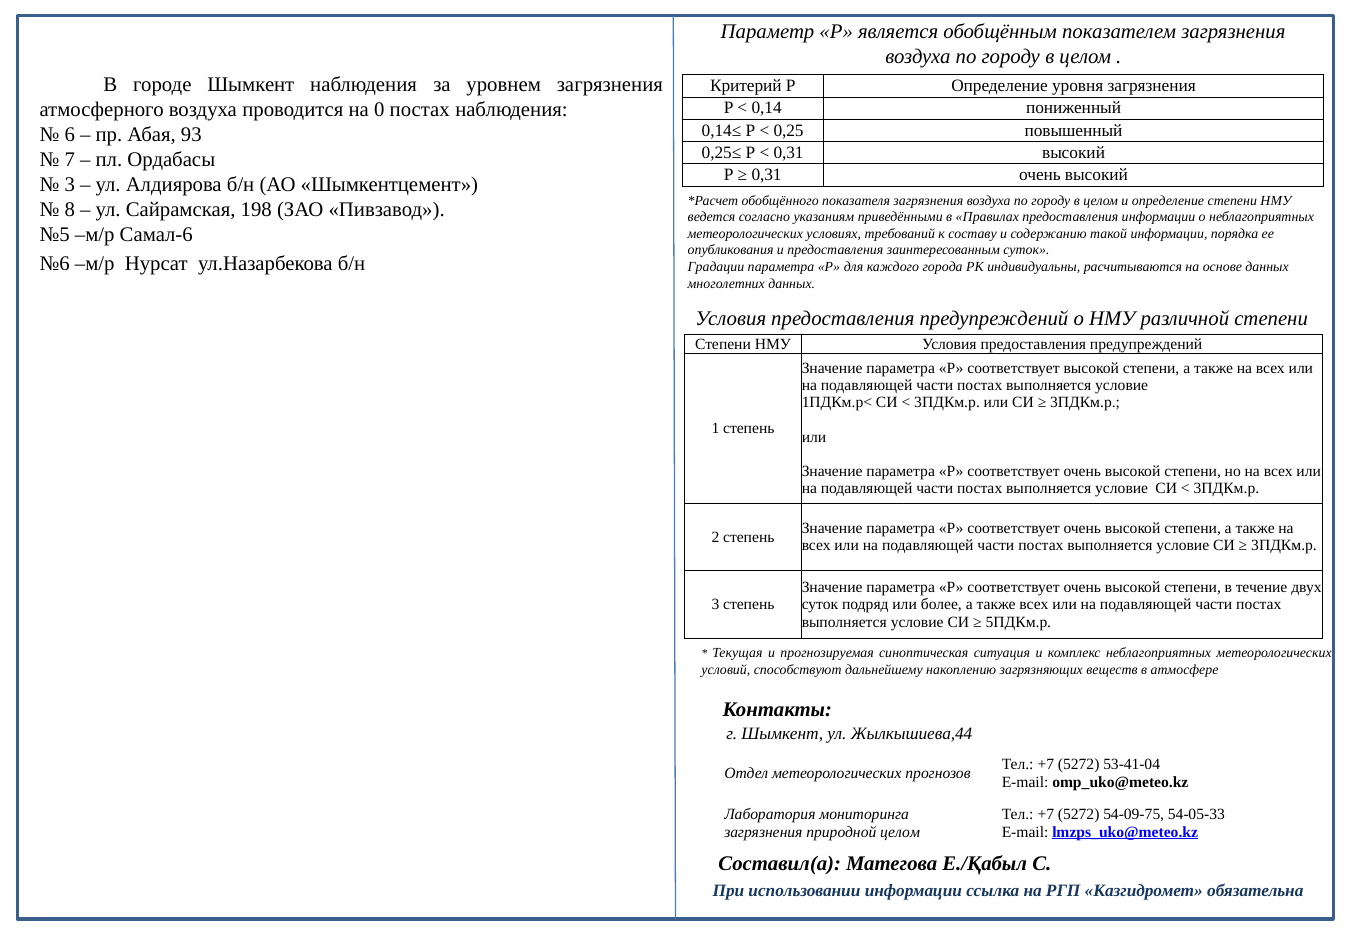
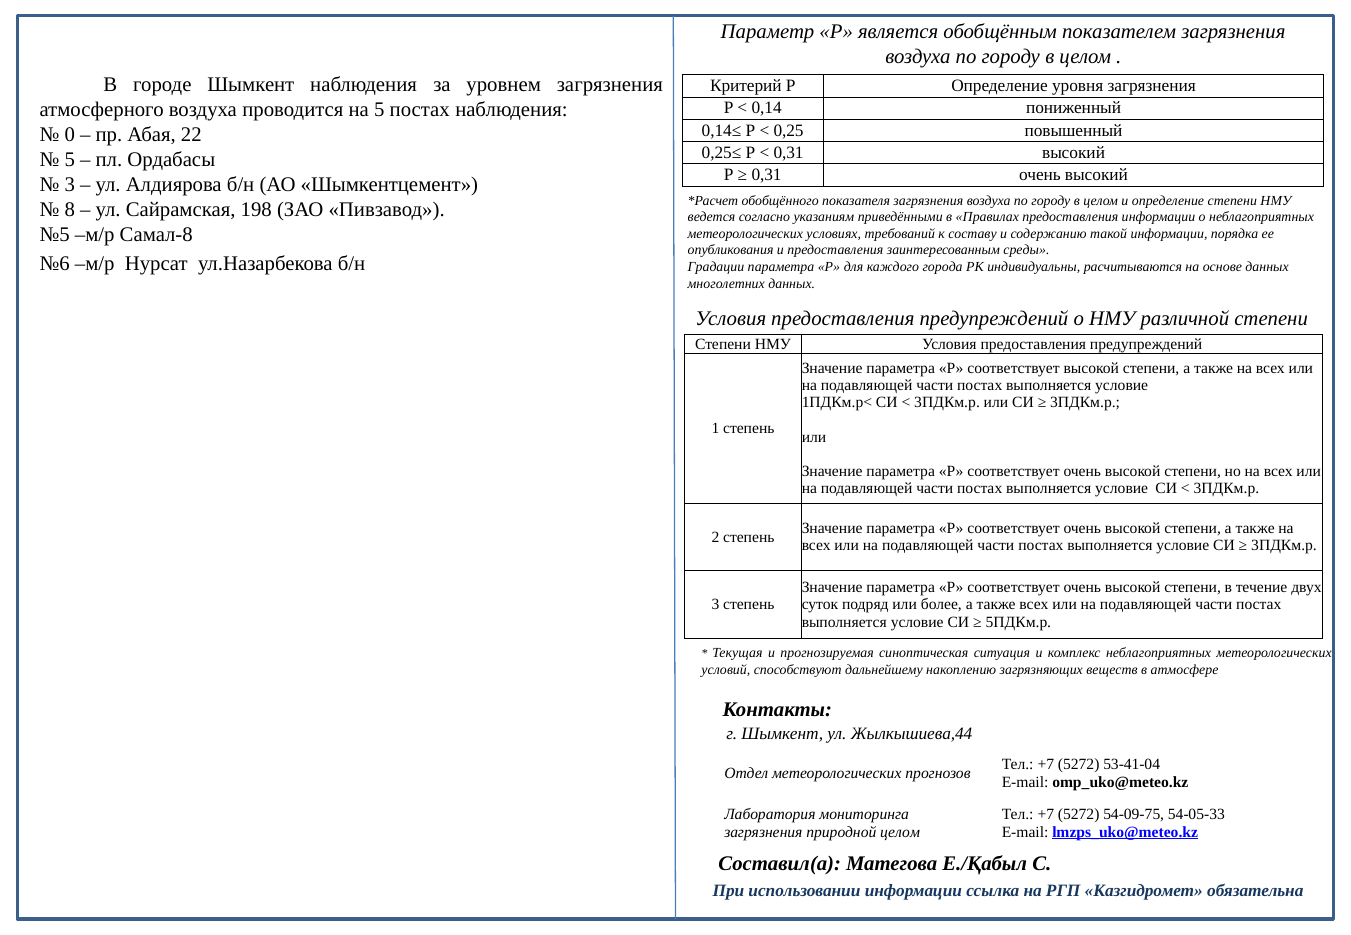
на 0: 0 -> 5
6: 6 -> 0
93: 93 -> 22
7 at (70, 160): 7 -> 5
Самал-6: Самал-6 -> Самал-8
заинтересованным суток: суток -> среды
